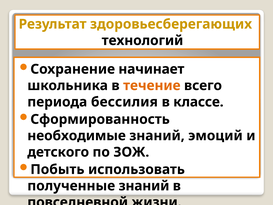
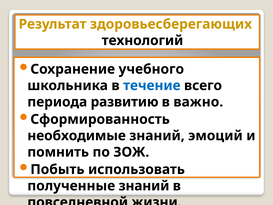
начинает: начинает -> учебного
течение colour: orange -> blue
бессилия: бессилия -> развитию
классе: классе -> важно
детского: детского -> помнить
